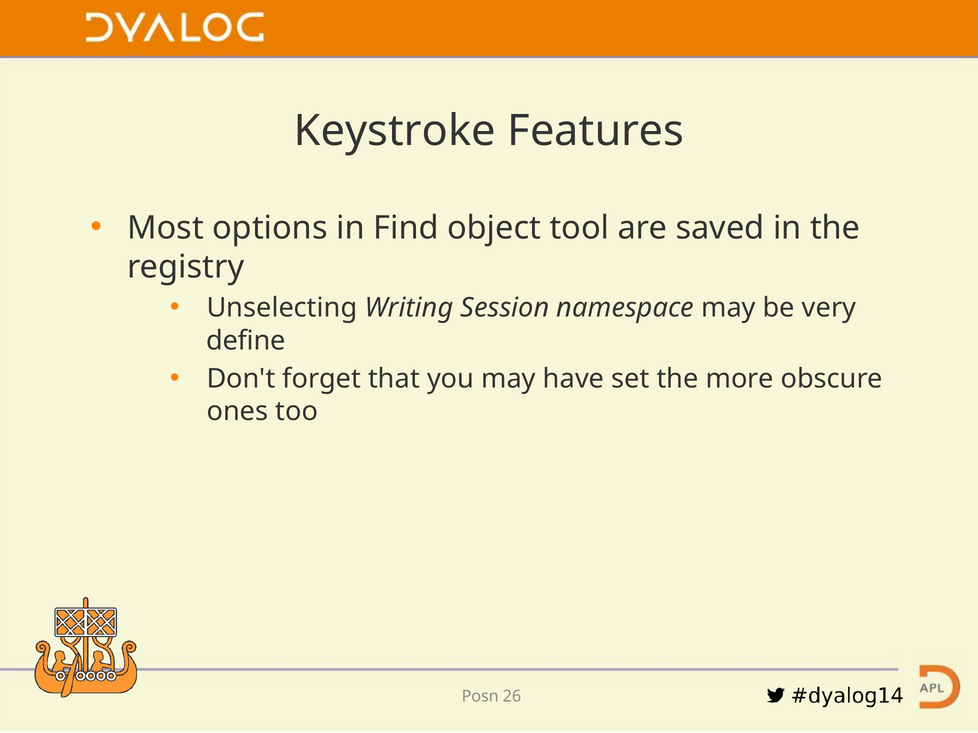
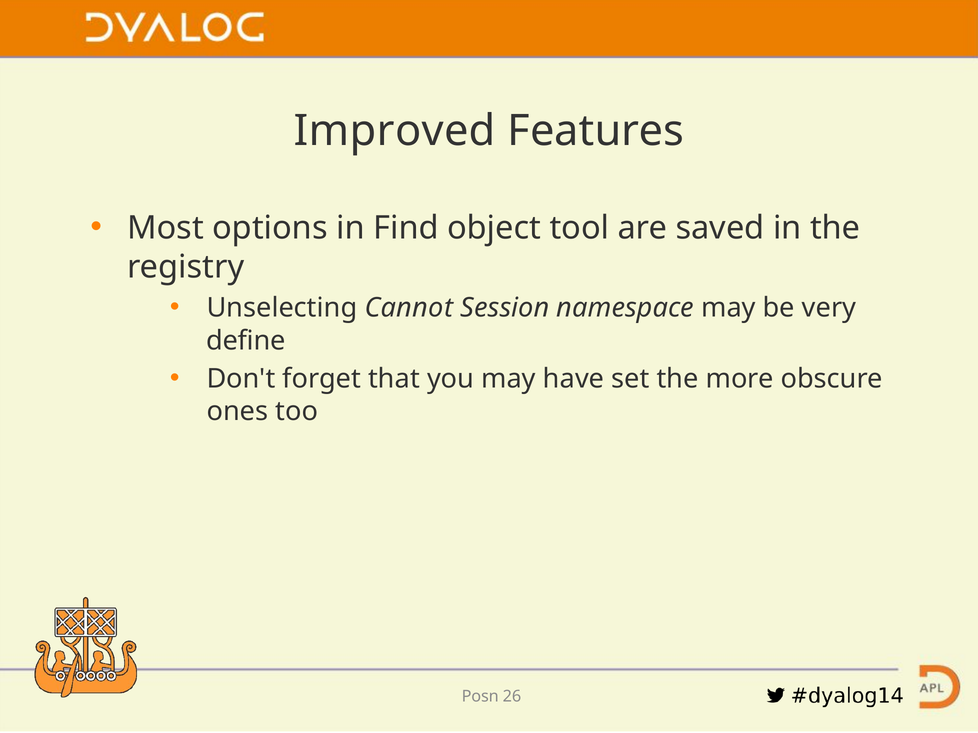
Keystroke: Keystroke -> Improved
Writing: Writing -> Cannot
